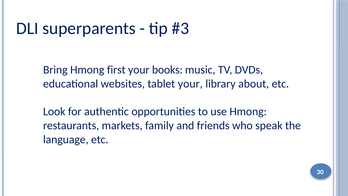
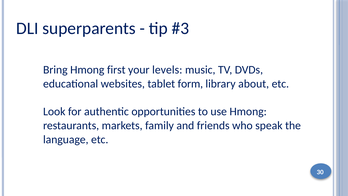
books: books -> levels
tablet your: your -> form
